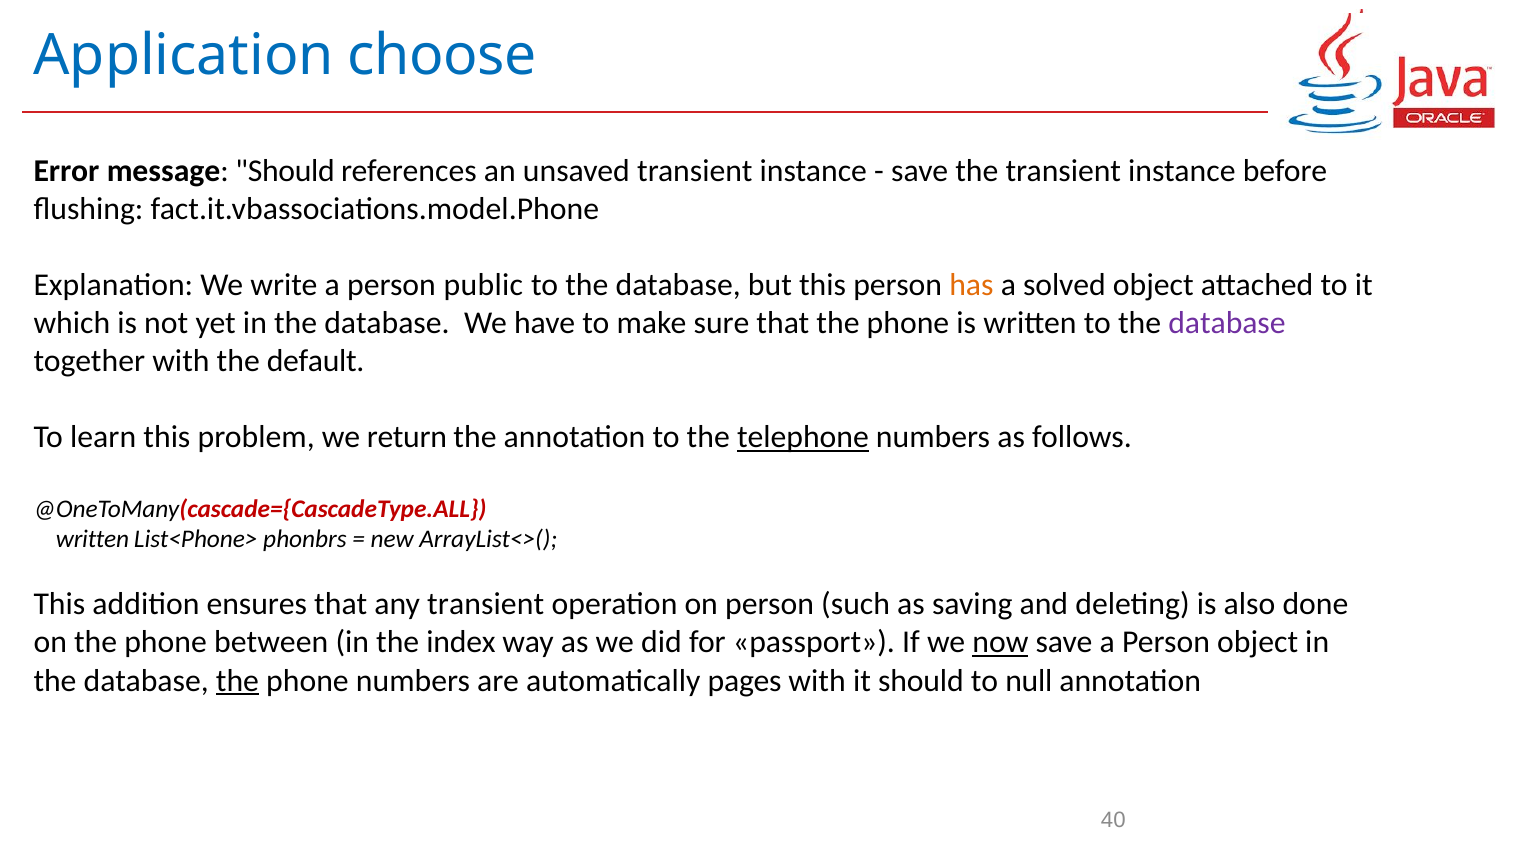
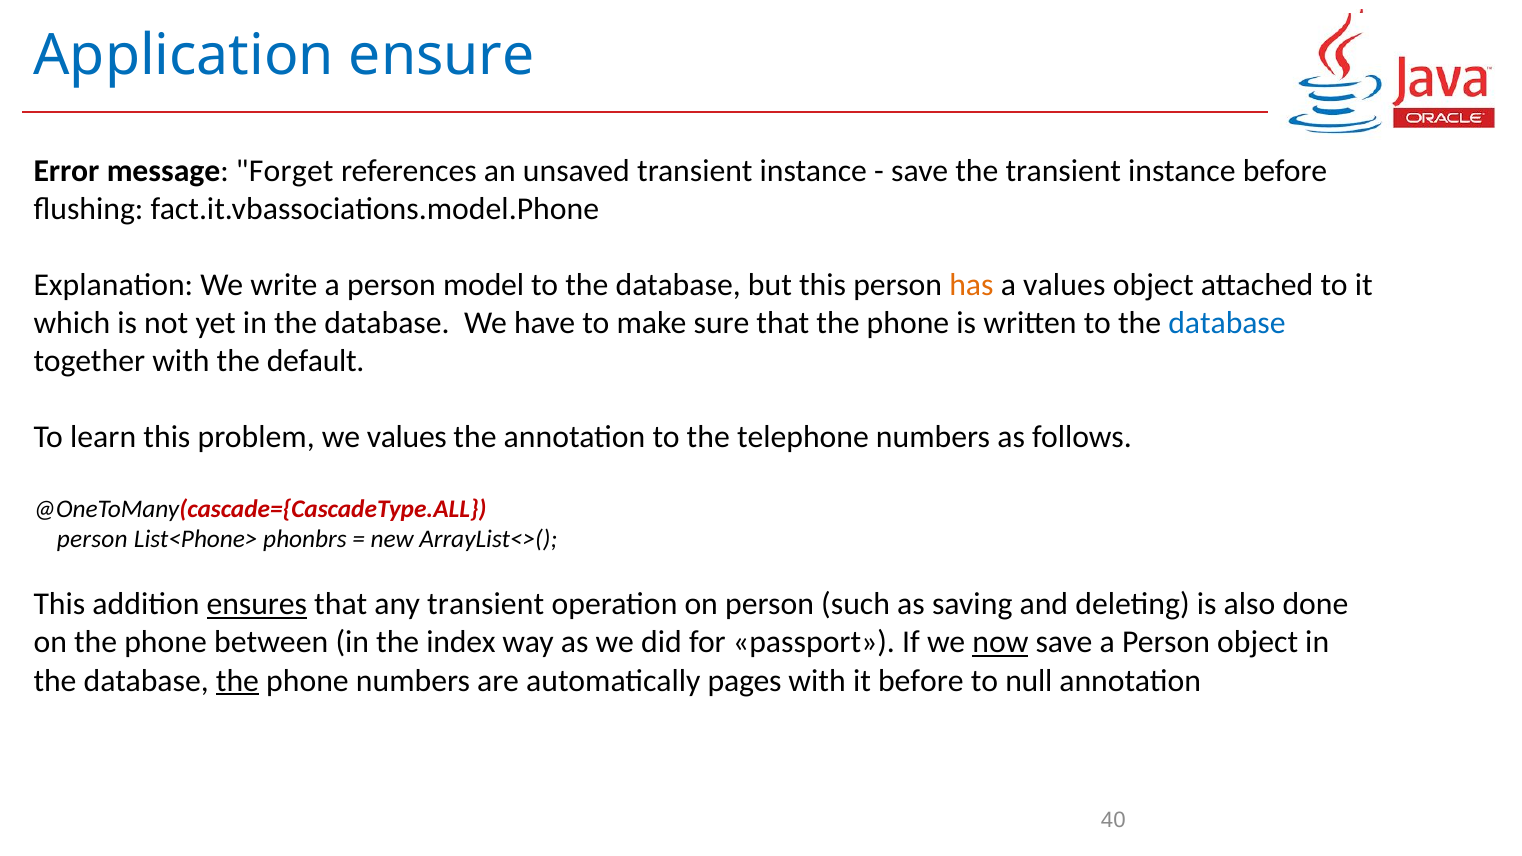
choose: choose -> ensure
message Should: Should -> Forget
public: public -> model
a solved: solved -> values
database at (1227, 323) colour: purple -> blue
we return: return -> values
telephone underline: present -> none
written at (92, 539): written -> person
ensures underline: none -> present
it should: should -> before
